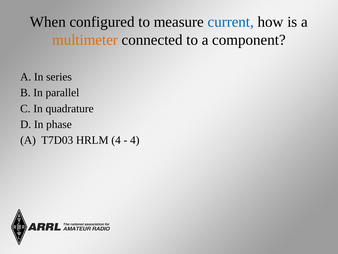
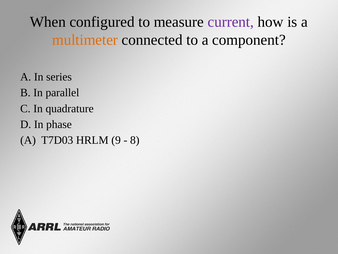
current colour: blue -> purple
HRLM 4: 4 -> 9
4 at (135, 140): 4 -> 8
